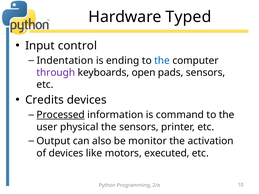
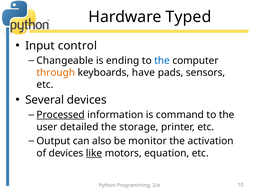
Indentation: Indentation -> Changeable
through colour: purple -> orange
open: open -> have
Credits: Credits -> Several
physical: physical -> detailed
the sensors: sensors -> storage
like underline: none -> present
executed: executed -> equation
